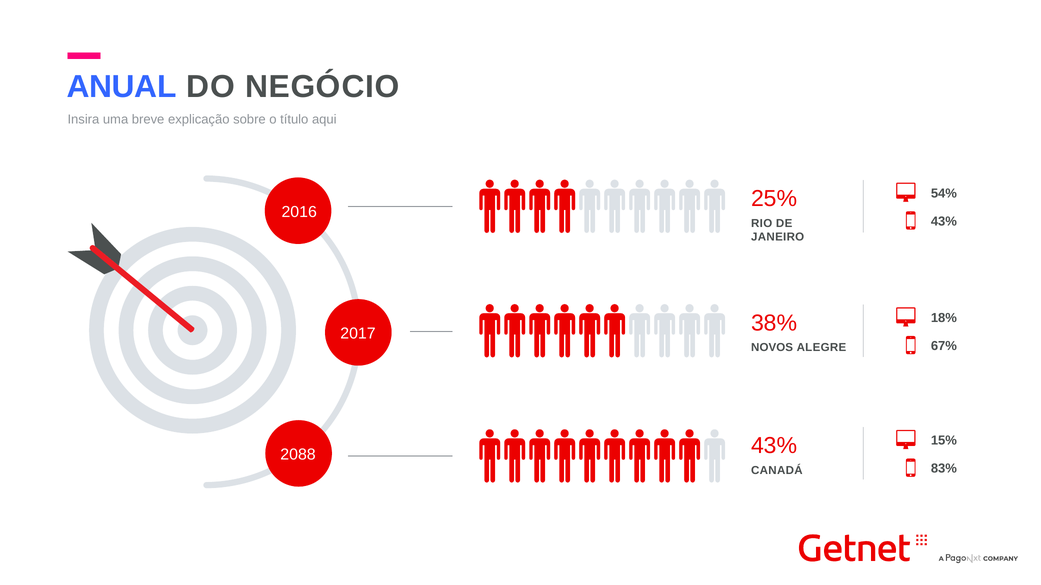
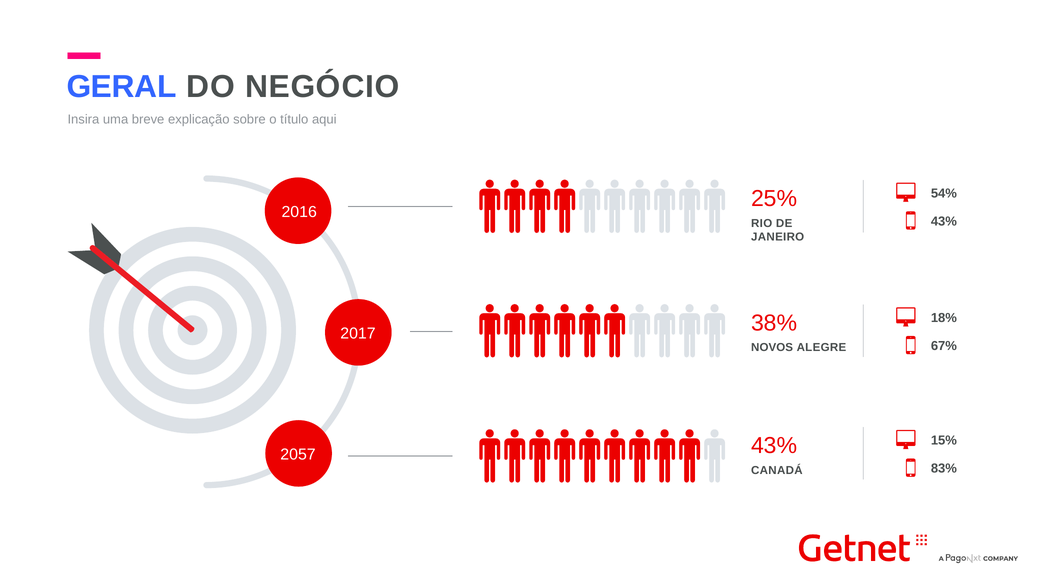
ANUAL: ANUAL -> GERAL
2088: 2088 -> 2057
